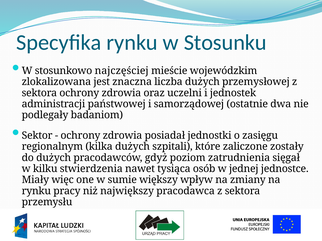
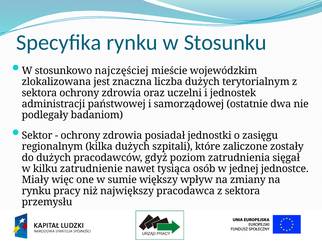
przemysłowej: przemysłowej -> terytorialnym
stwierdzenia: stwierdzenia -> zatrudnienie
